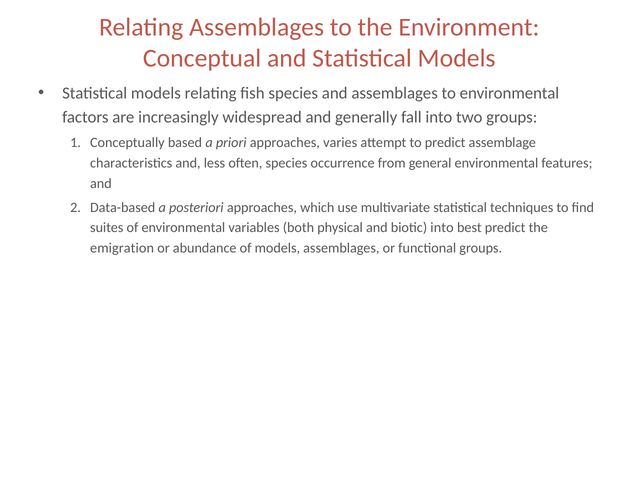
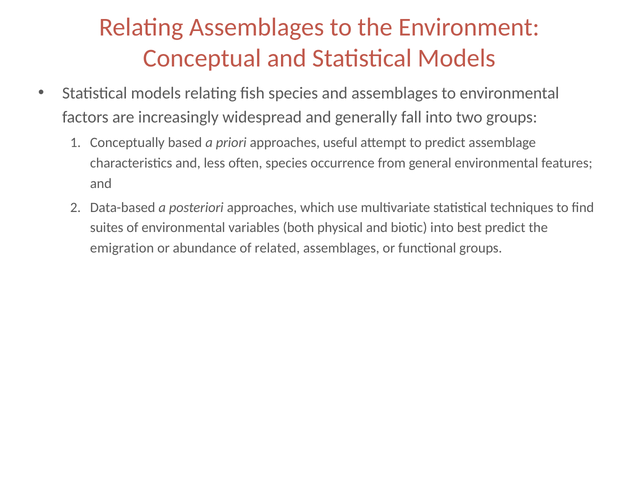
varies: varies -> useful
of models: models -> related
